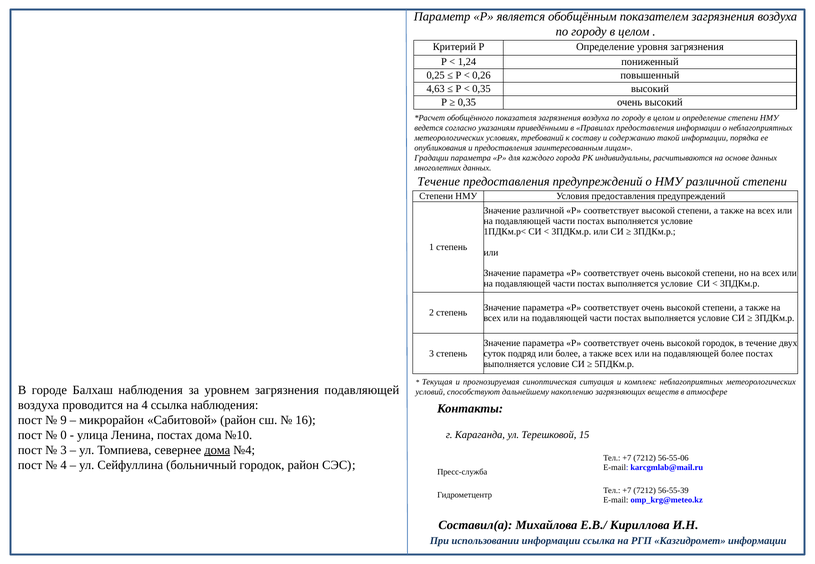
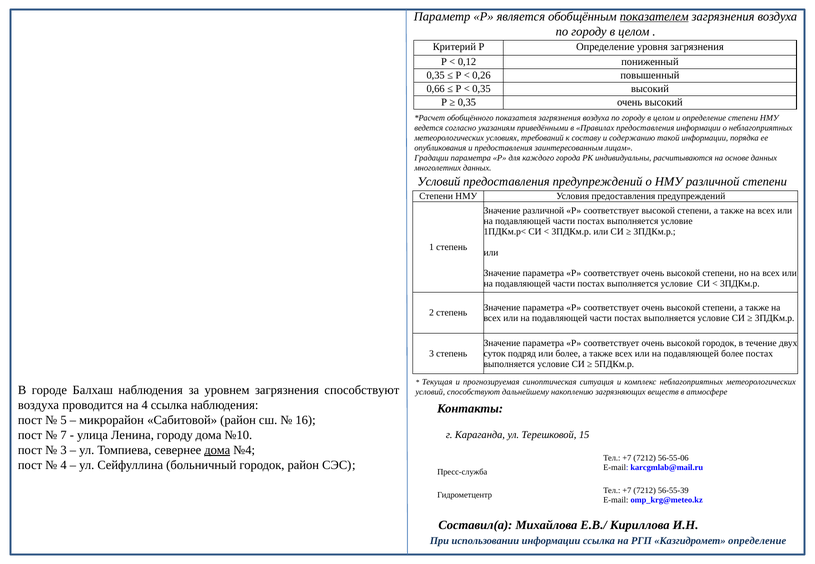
показателем underline: none -> present
1,24: 1,24 -> 0,12
0,25 at (436, 76): 0,25 -> 0,35
4,63: 4,63 -> 0,66
Течение at (439, 182): Течение -> Условий
загрязнения подавляющей: подавляющей -> способствуют
9: 9 -> 5
0: 0 -> 7
Ленина постах: постах -> городу
Казгидромет информации: информации -> определение
